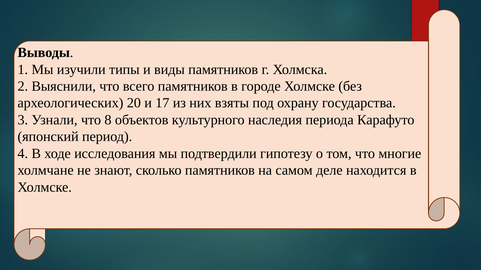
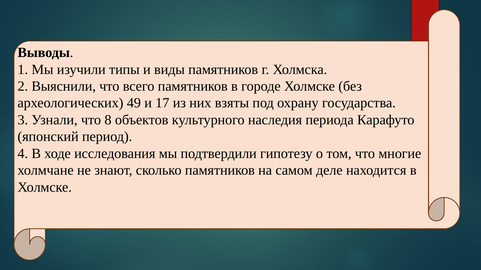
20: 20 -> 49
